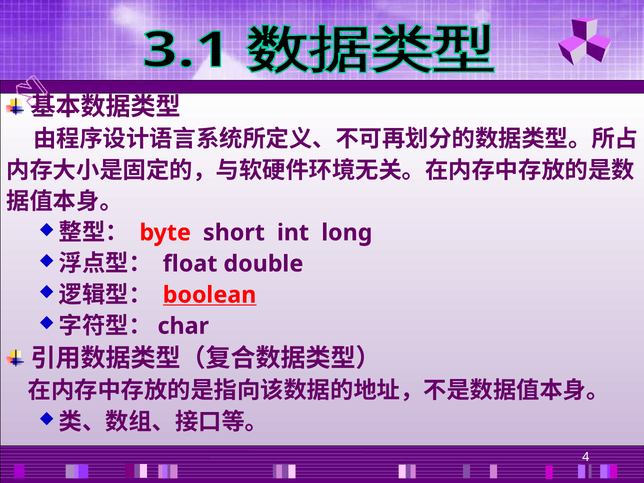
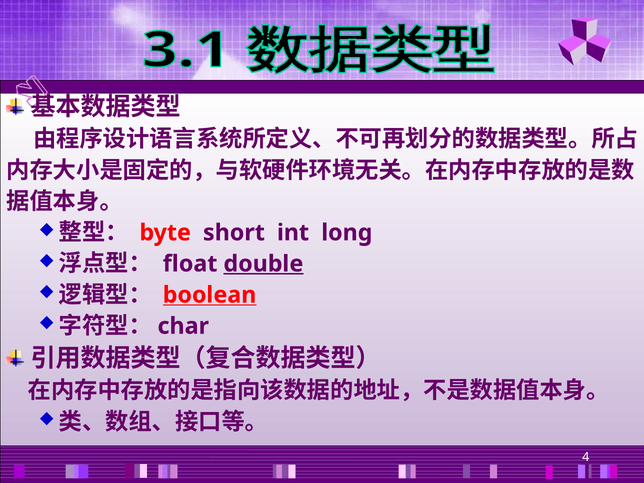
double underline: none -> present
